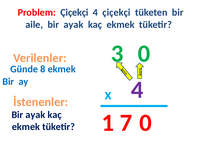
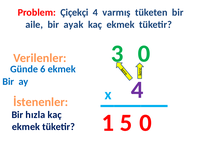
4 çiçekçi: çiçekçi -> varmış
8: 8 -> 6
ayak at (35, 115): ayak -> hızla
7: 7 -> 5
